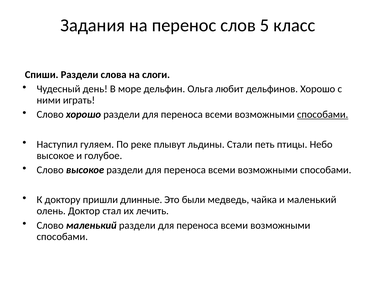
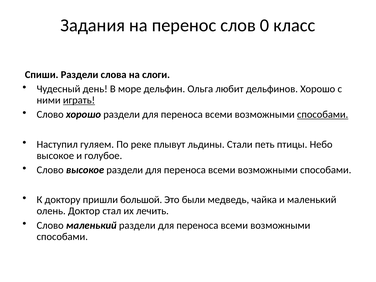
5: 5 -> 0
играть underline: none -> present
длинные: длинные -> большой
